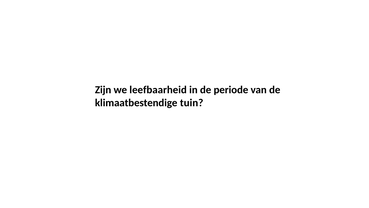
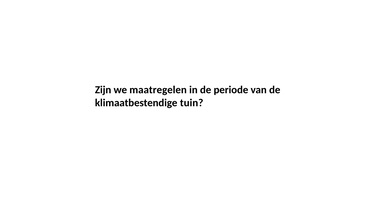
leefbaarheid: leefbaarheid -> maatregelen
